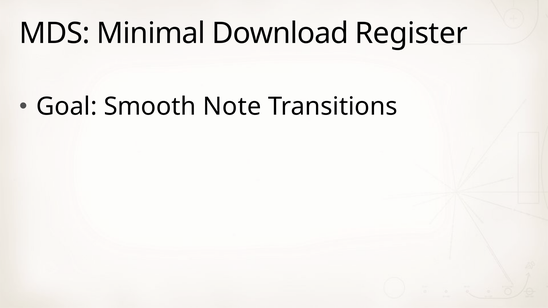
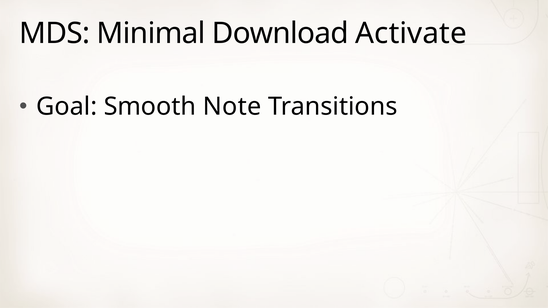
Register: Register -> Activate
